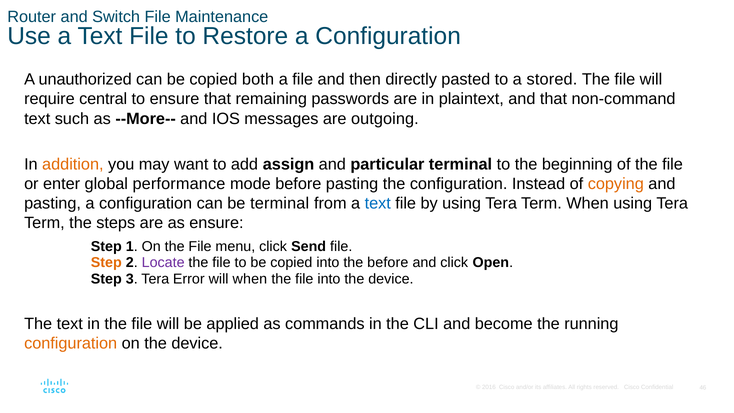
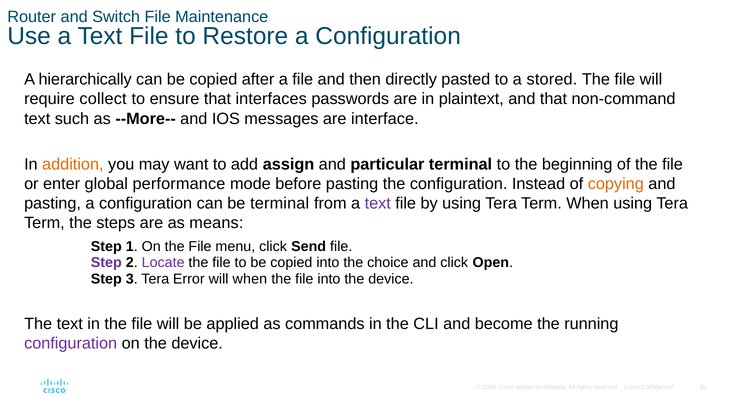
unauthorized: unauthorized -> hierarchically
both: both -> after
central: central -> collect
remaining: remaining -> interfaces
outgoing: outgoing -> interface
text at (378, 203) colour: blue -> purple
as ensure: ensure -> means
Step at (106, 263) colour: orange -> purple
the before: before -> choice
configuration at (71, 343) colour: orange -> purple
